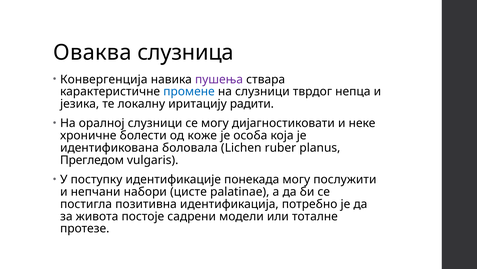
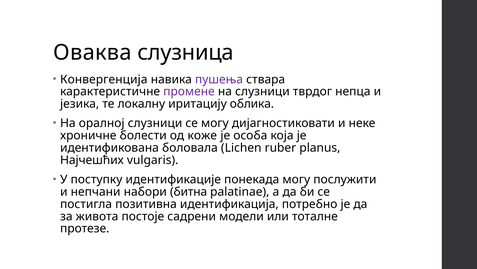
промене colour: blue -> purple
радити: радити -> облика
Прегледом: Прегледом -> Најчешћих
цисте: цисте -> битна
